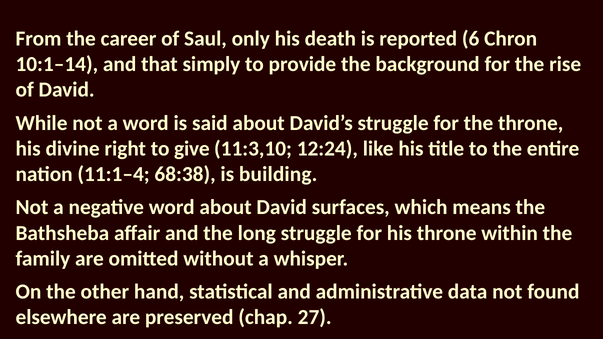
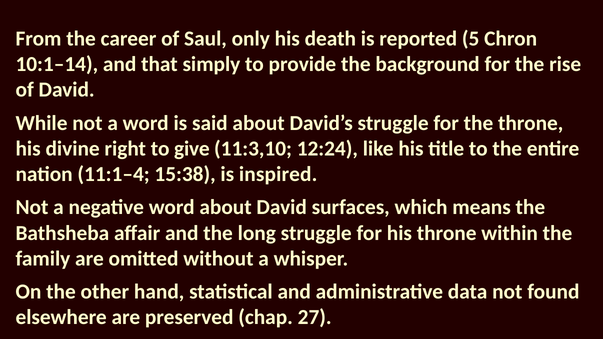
6: 6 -> 5
68:38: 68:38 -> 15:38
building: building -> inspired
